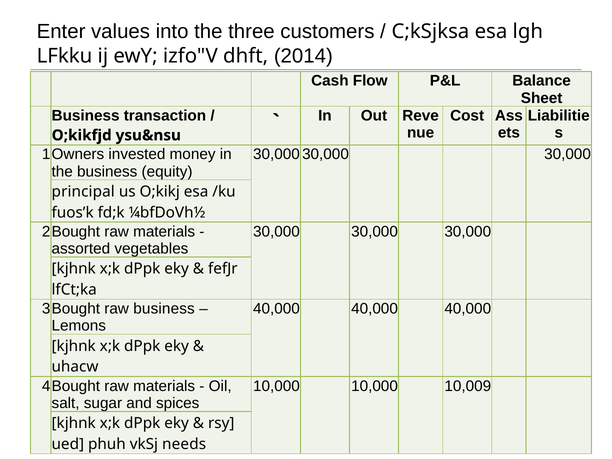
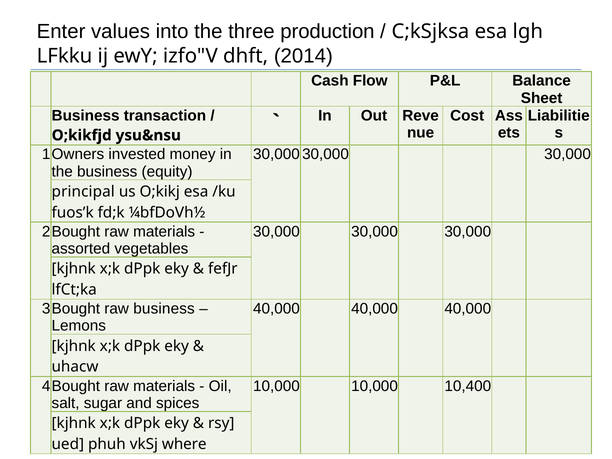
customers: customers -> production
10,009: 10,009 -> 10,400
needs: needs -> where
